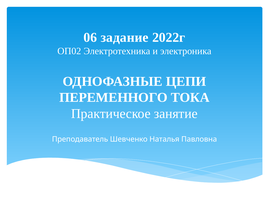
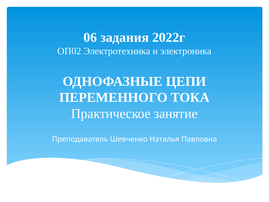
задание: задание -> задания
